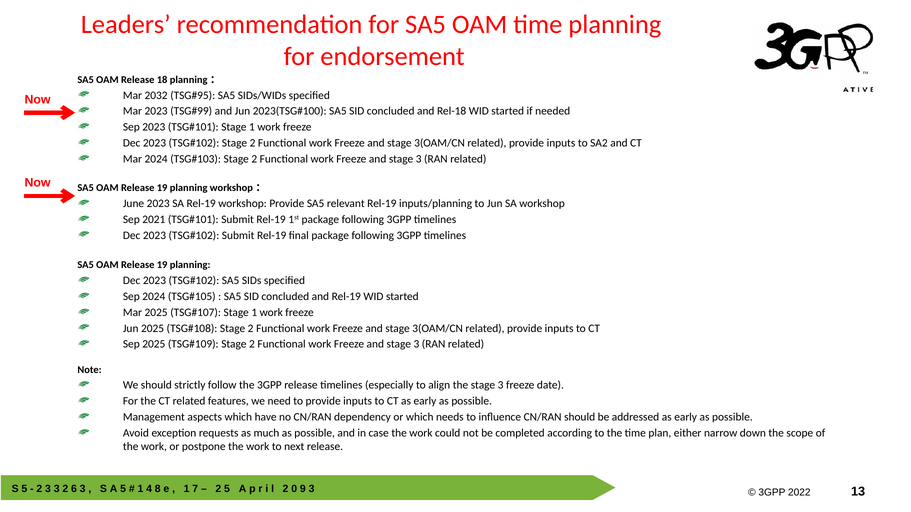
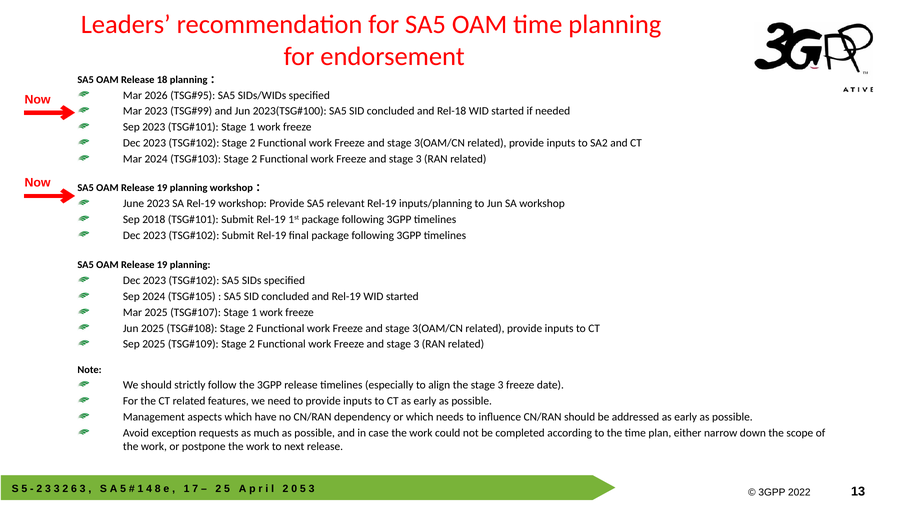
2032: 2032 -> 2026
2021: 2021 -> 2018
9 at (303, 489): 9 -> 5
